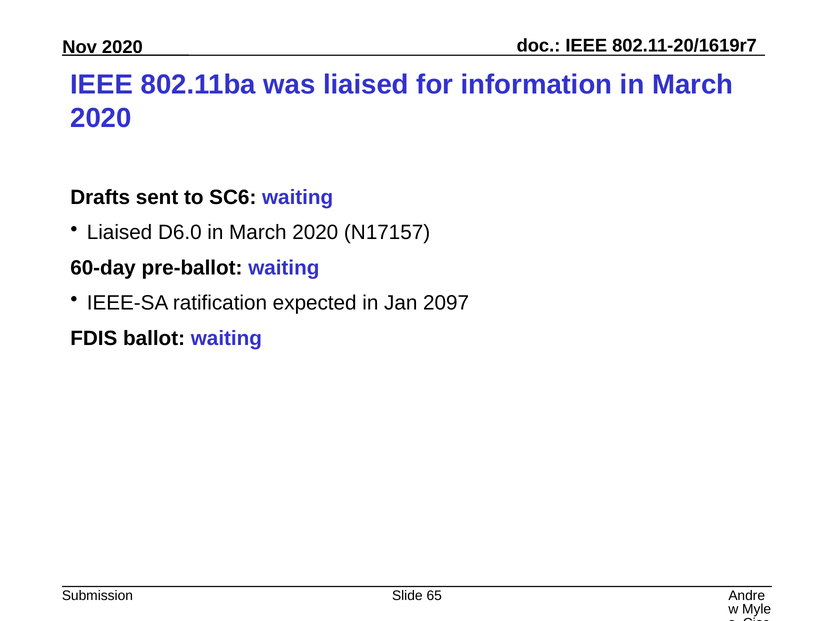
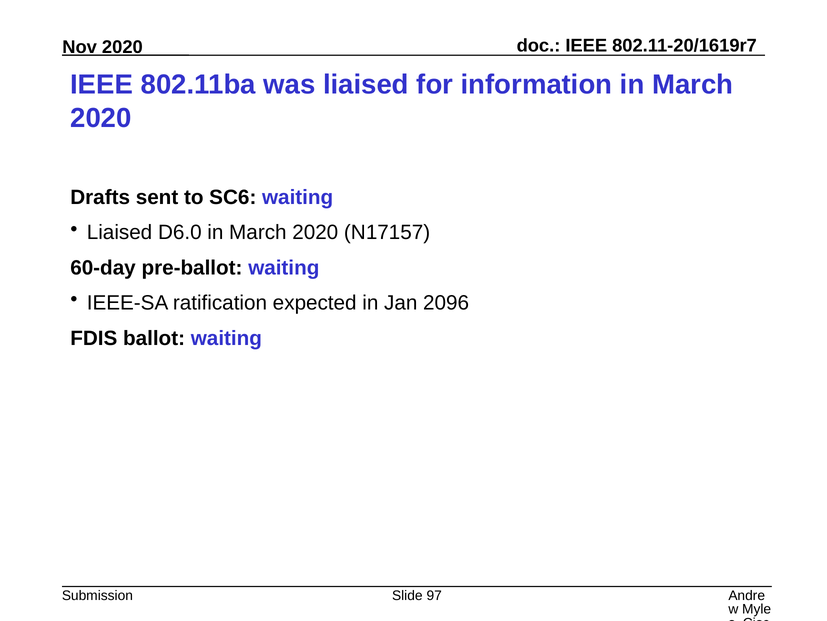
2097: 2097 -> 2096
65: 65 -> 97
